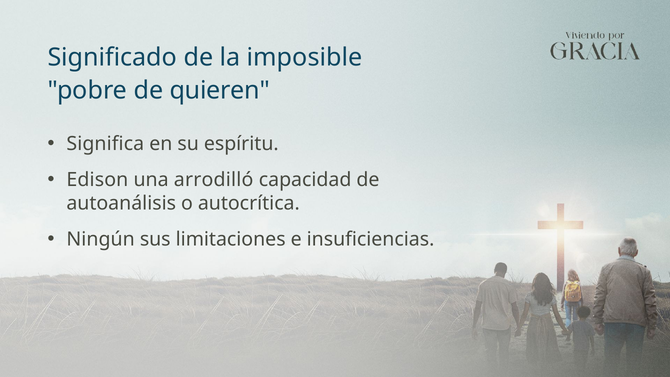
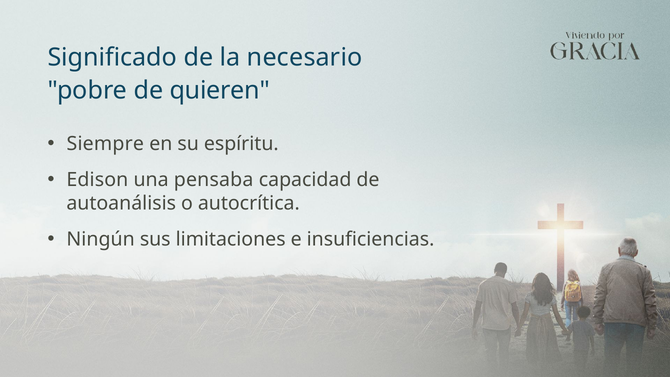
imposible: imposible -> necesario
Significa: Significa -> Siempre
arrodilló: arrodilló -> pensaba
